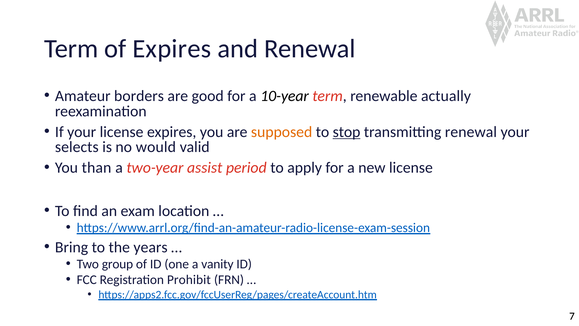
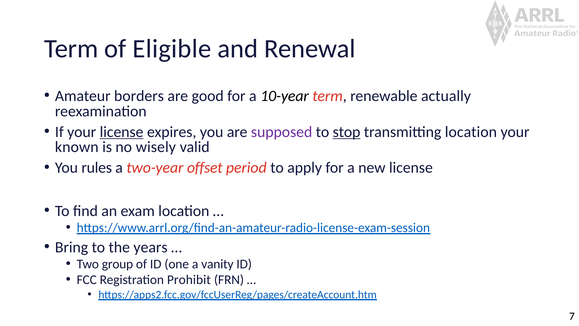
of Expires: Expires -> Eligible
license at (122, 132) underline: none -> present
supposed colour: orange -> purple
transmitting renewal: renewal -> location
selects: selects -> known
would: would -> wisely
than: than -> rules
assist: assist -> offset
